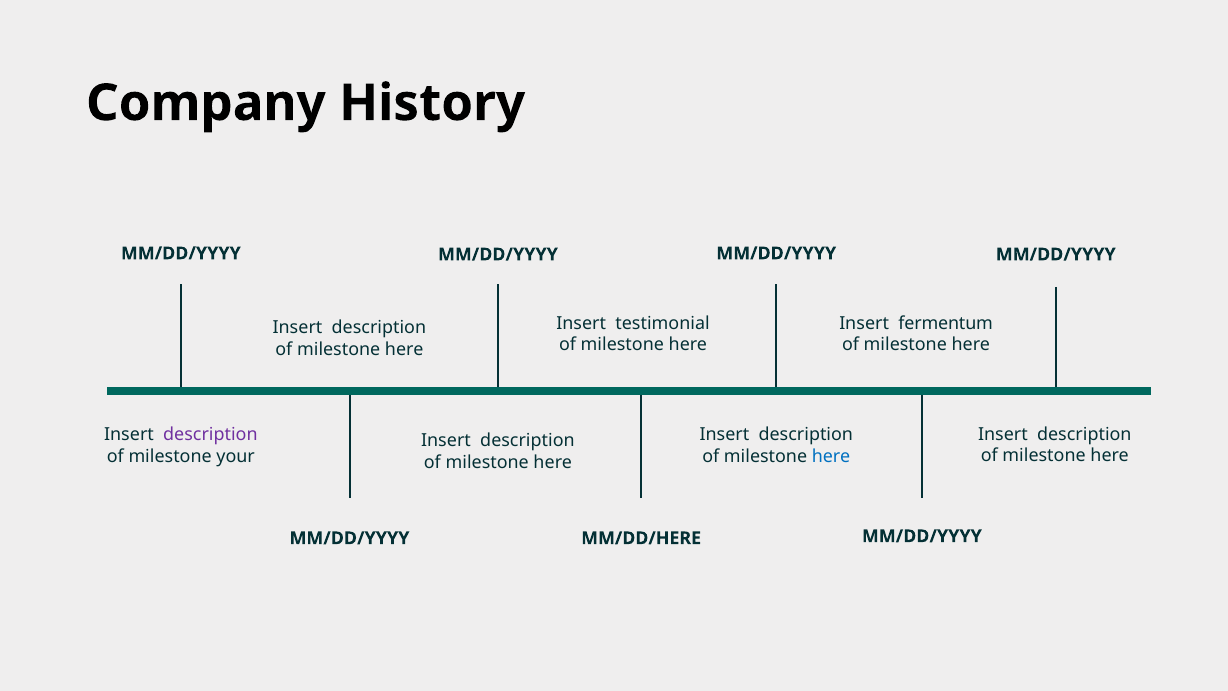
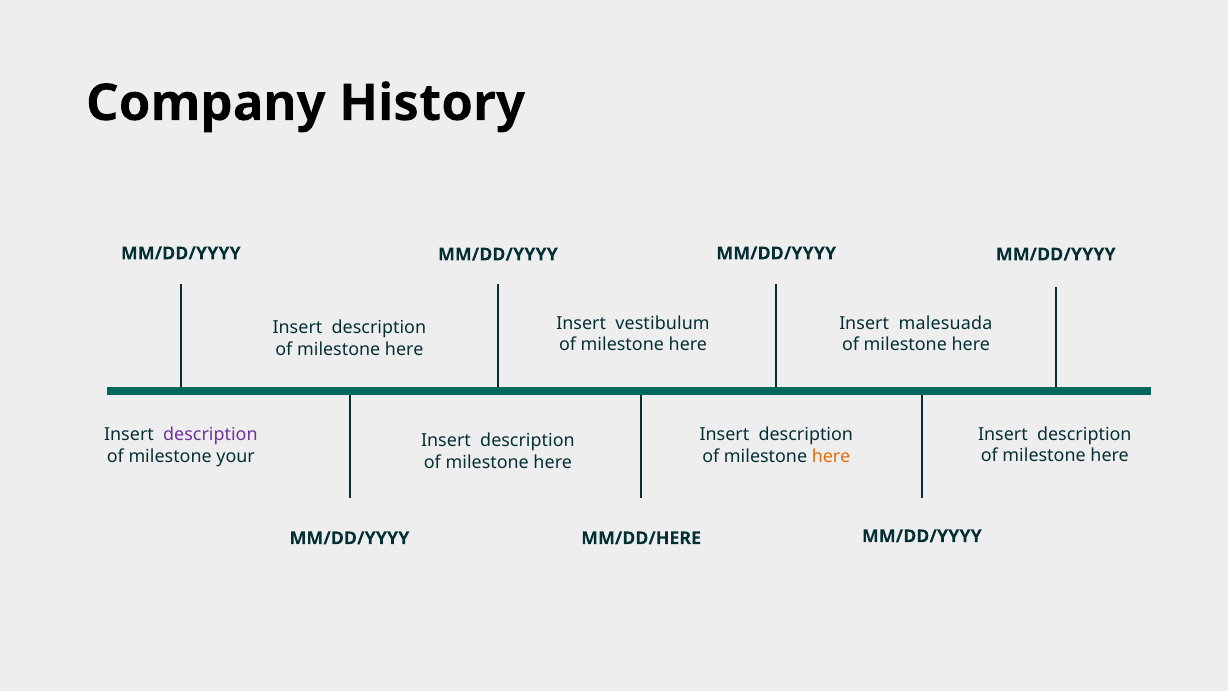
testimonial: testimonial -> vestibulum
fermentum: fermentum -> malesuada
here at (831, 456) colour: blue -> orange
